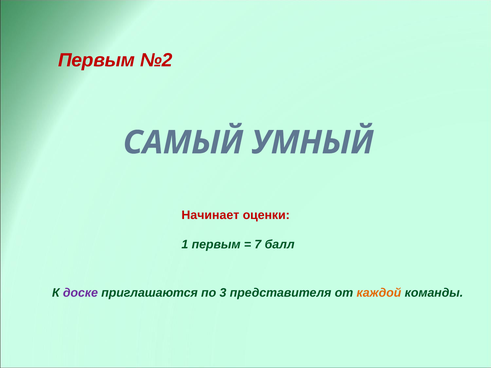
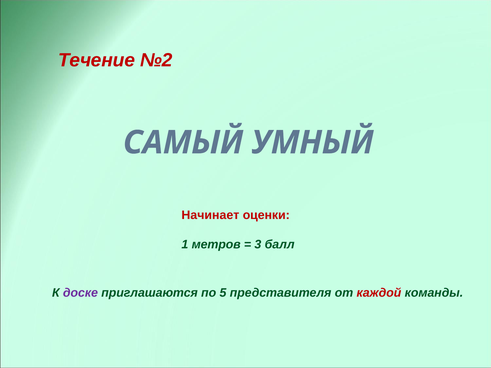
Первым at (97, 60): Первым -> Течение
1 первым: первым -> метров
7: 7 -> 3
3: 3 -> 5
каждой colour: orange -> red
